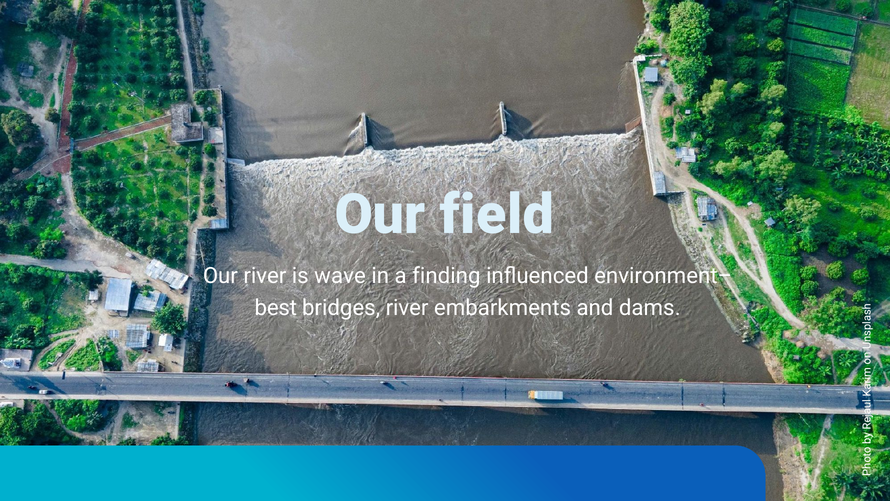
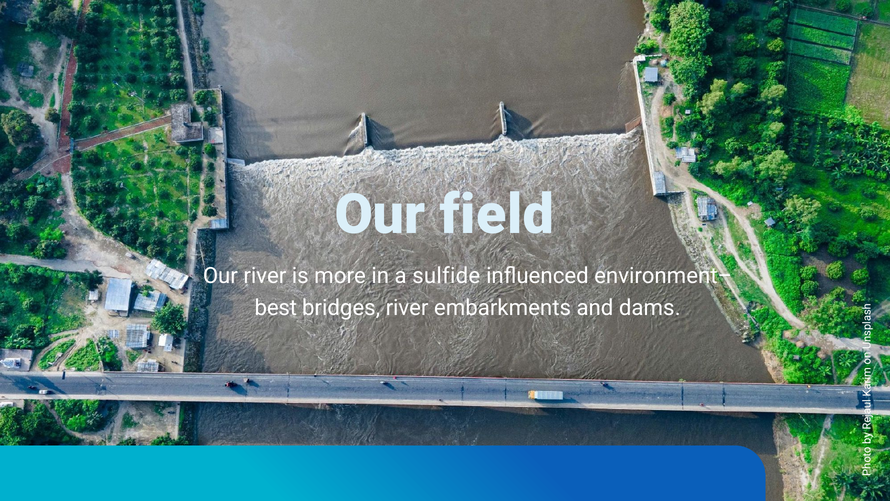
wave: wave -> more
finding: finding -> sulfide
